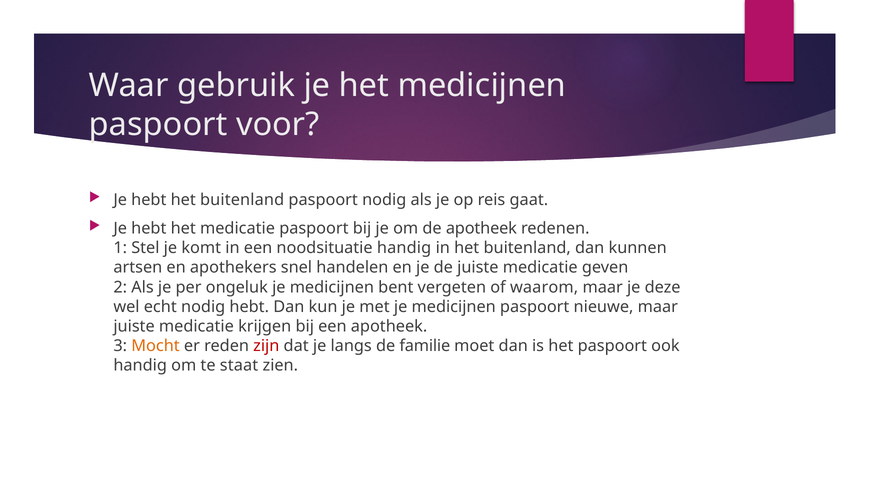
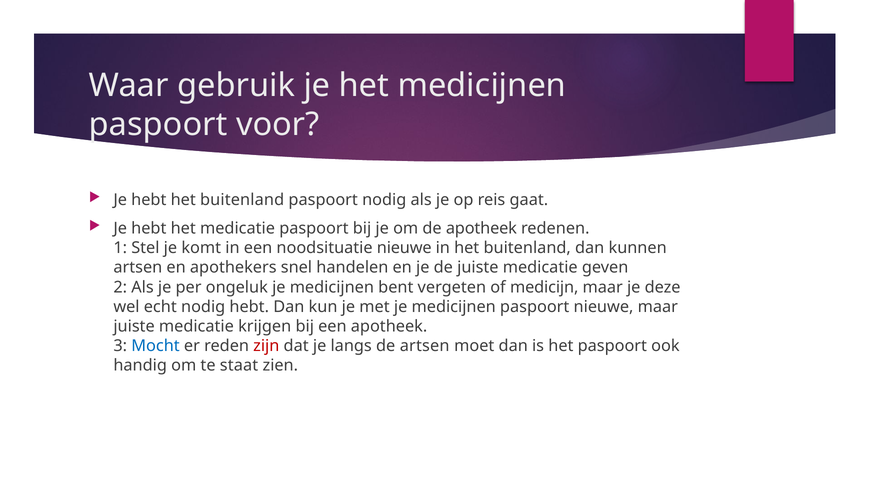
noodsituatie handig: handig -> nieuwe
waarom: waarom -> medicijn
Mocht colour: orange -> blue
de familie: familie -> artsen
